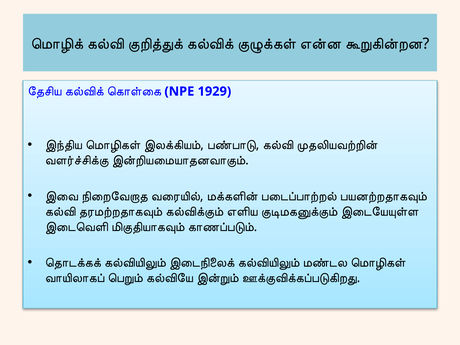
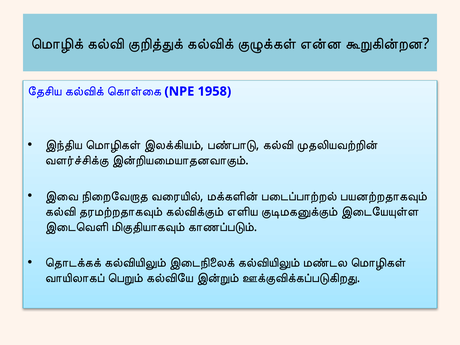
1929: 1929 -> 1958
